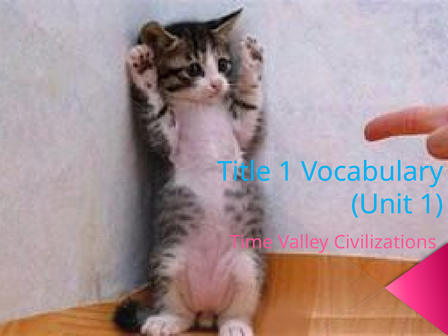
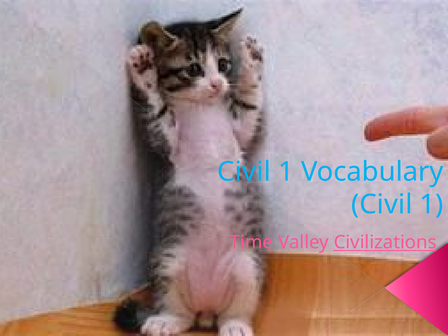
Title at (244, 172): Title -> Civil
Unit at (382, 205): Unit -> Civil
Civilizations underline: none -> present
